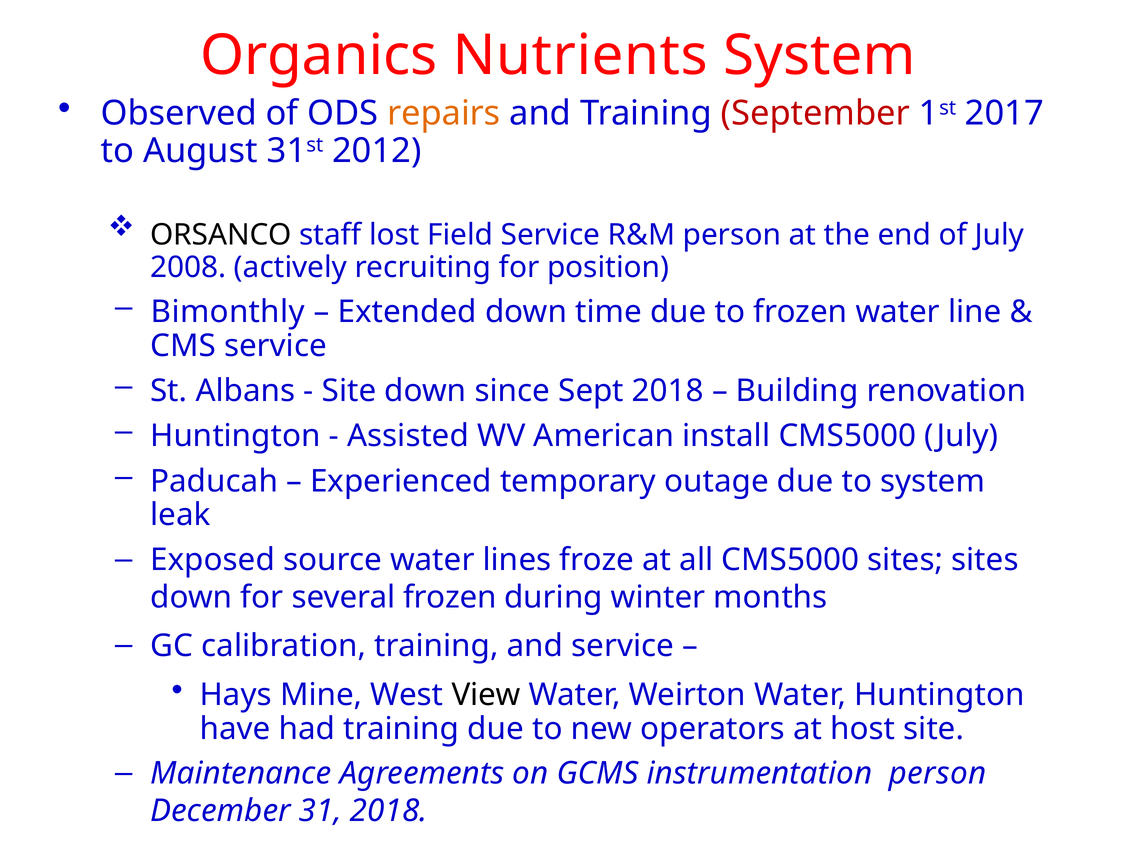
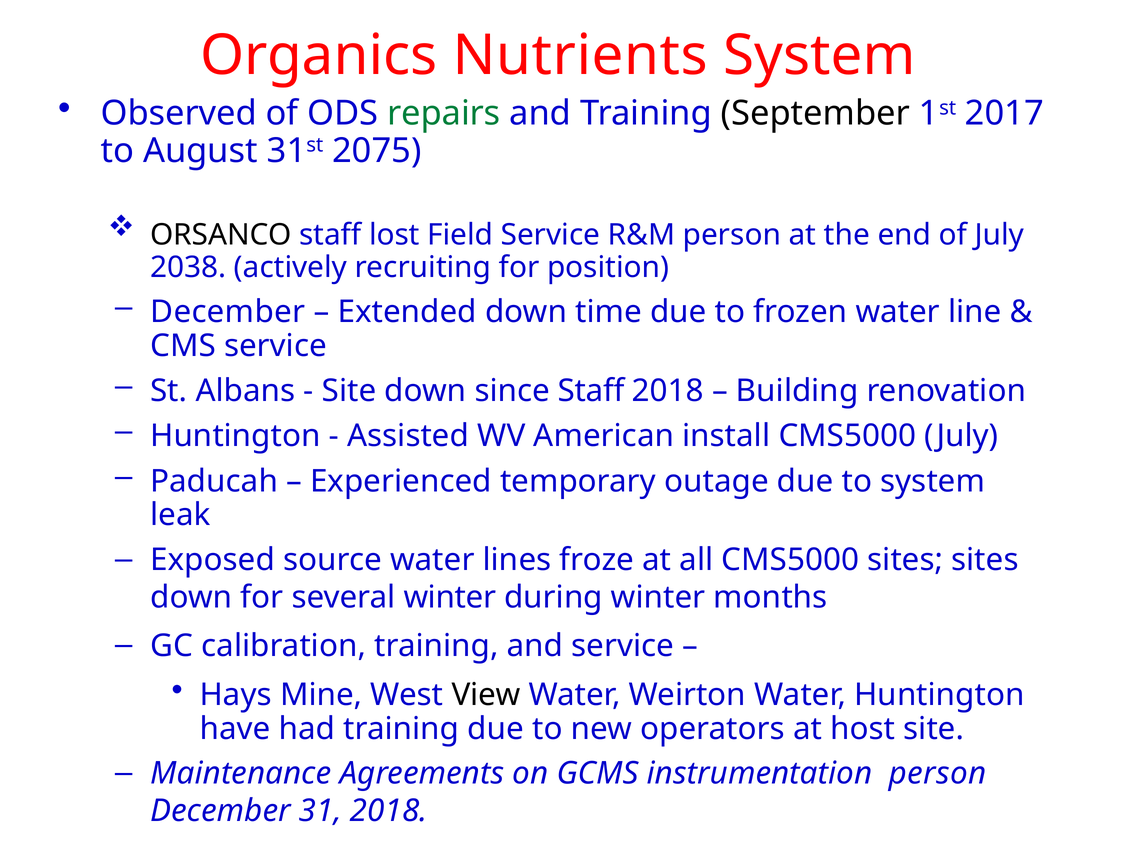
repairs colour: orange -> green
September colour: red -> black
2012: 2012 -> 2075
2008: 2008 -> 2038
Bimonthly at (228, 312): Bimonthly -> December
since Sept: Sept -> Staff
several frozen: frozen -> winter
